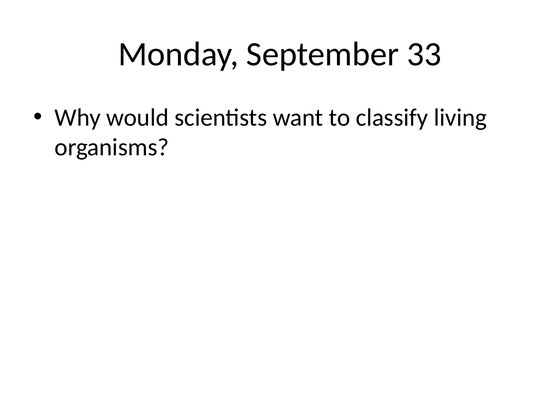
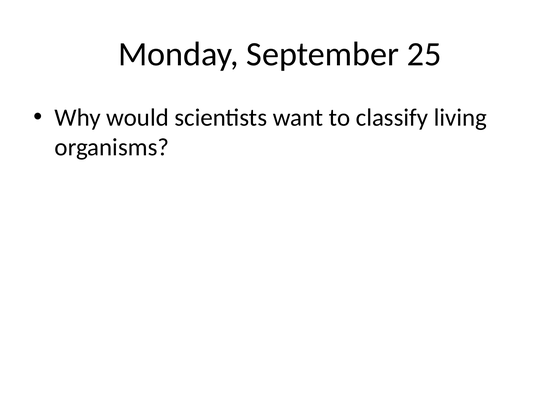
33: 33 -> 25
